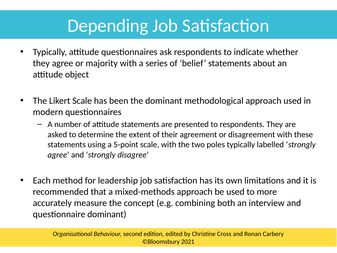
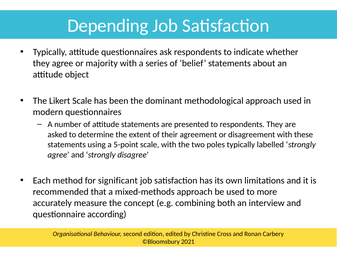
leadership: leadership -> significant
questionnaire dominant: dominant -> according
